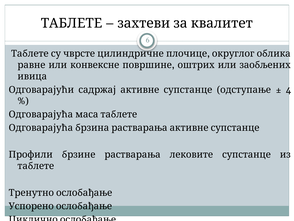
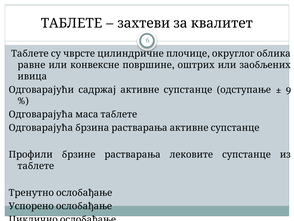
4: 4 -> 9
